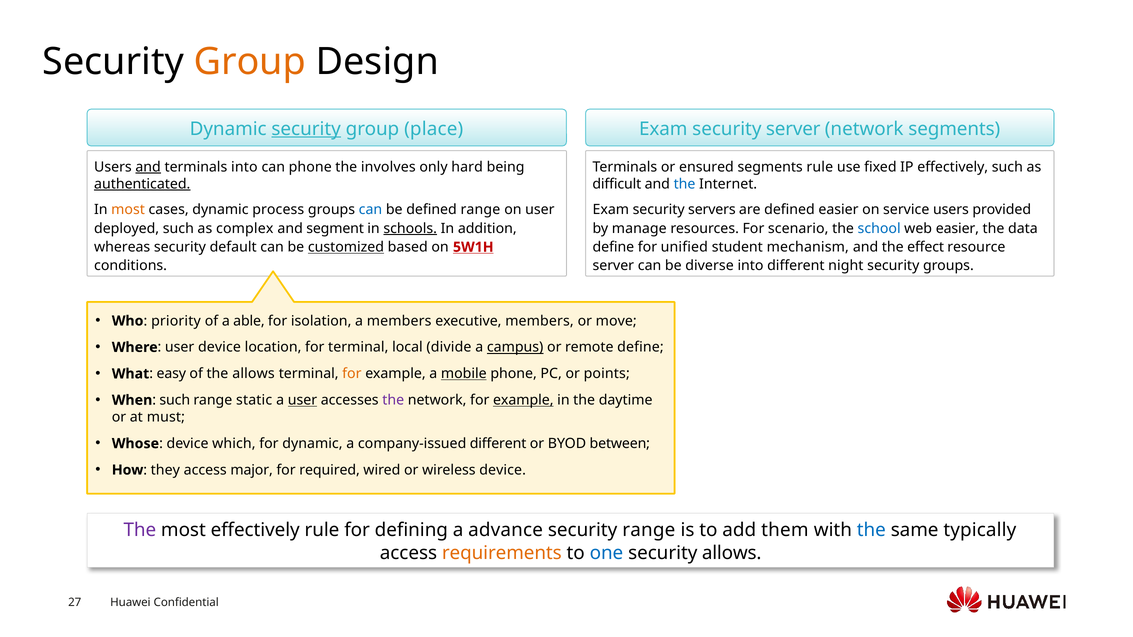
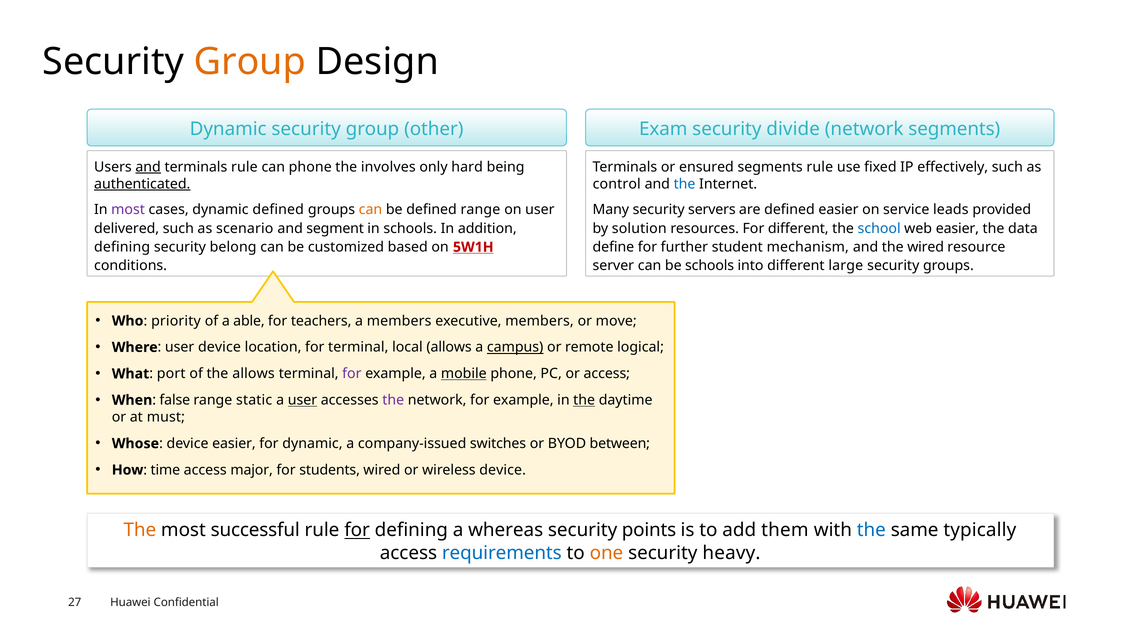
security at (306, 129) underline: present -> none
place: place -> other
security server: server -> divide
terminals into: into -> rule
difficult: difficult -> control
most at (128, 210) colour: orange -> purple
dynamic process: process -> defined
can at (370, 210) colour: blue -> orange
Exam at (611, 210): Exam -> Many
service users: users -> leads
deployed: deployed -> delivered
complex: complex -> scenario
schools at (410, 229) underline: present -> none
manage: manage -> solution
For scenario: scenario -> different
whereas at (122, 247): whereas -> defining
default: default -> belong
customized underline: present -> none
unified: unified -> further
the effect: effect -> wired
diverse at (710, 266): diverse -> schools
night: night -> large
isolation: isolation -> teachers
local divide: divide -> allows
remote define: define -> logical
easy: easy -> port
for at (352, 374) colour: orange -> purple
or points: points -> access
When such: such -> false
example at (523, 400) underline: present -> none
the at (584, 400) underline: none -> present
device which: which -> easier
company-issued different: different -> switches
they: they -> time
required: required -> students
The at (140, 531) colour: purple -> orange
most effectively: effectively -> successful
for at (357, 531) underline: none -> present
advance: advance -> whereas
security range: range -> points
requirements colour: orange -> blue
one colour: blue -> orange
security allows: allows -> heavy
